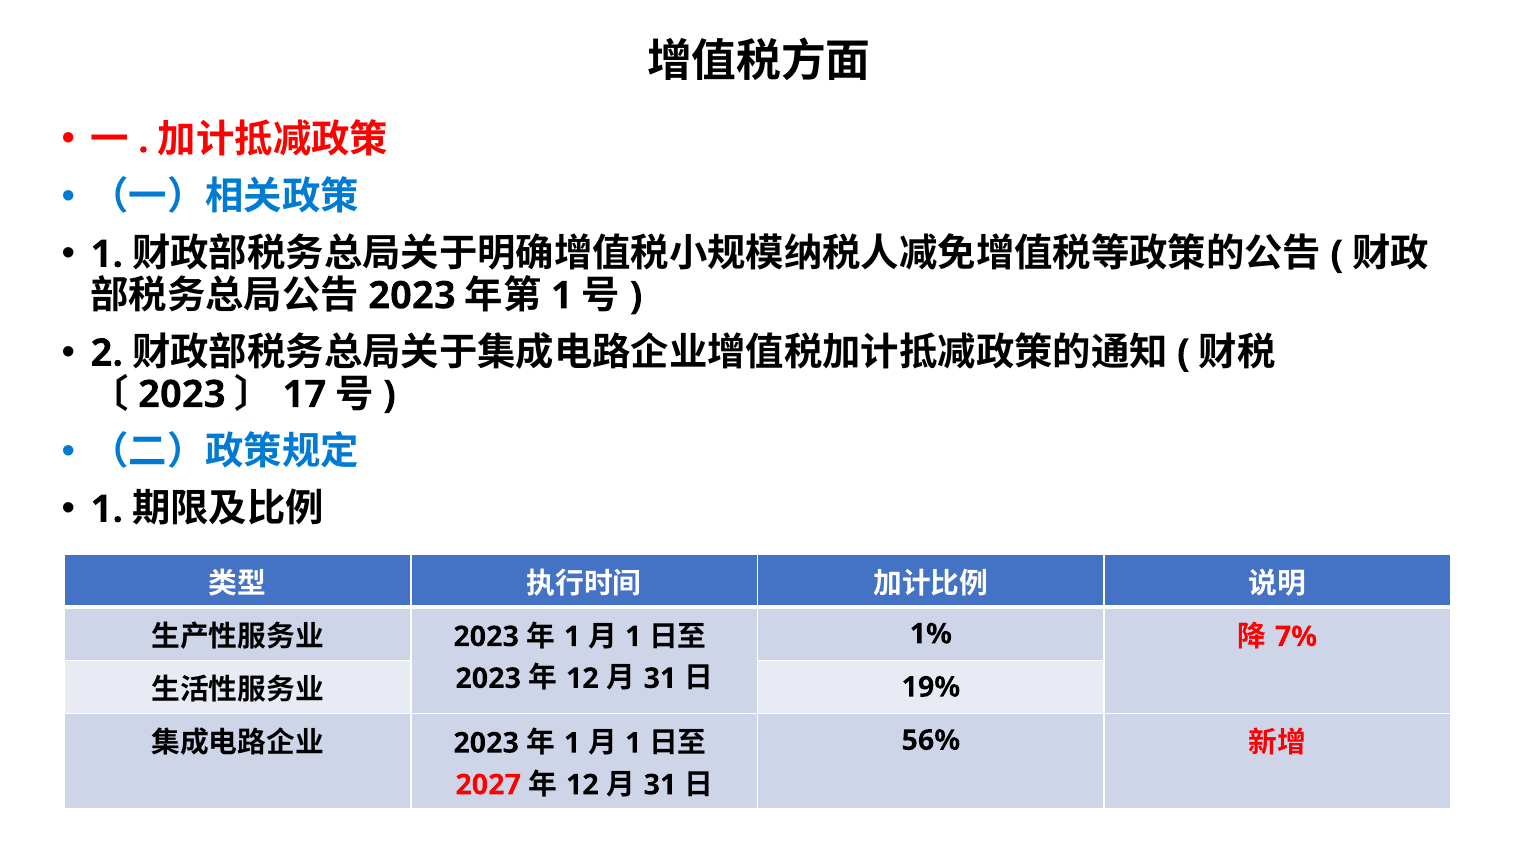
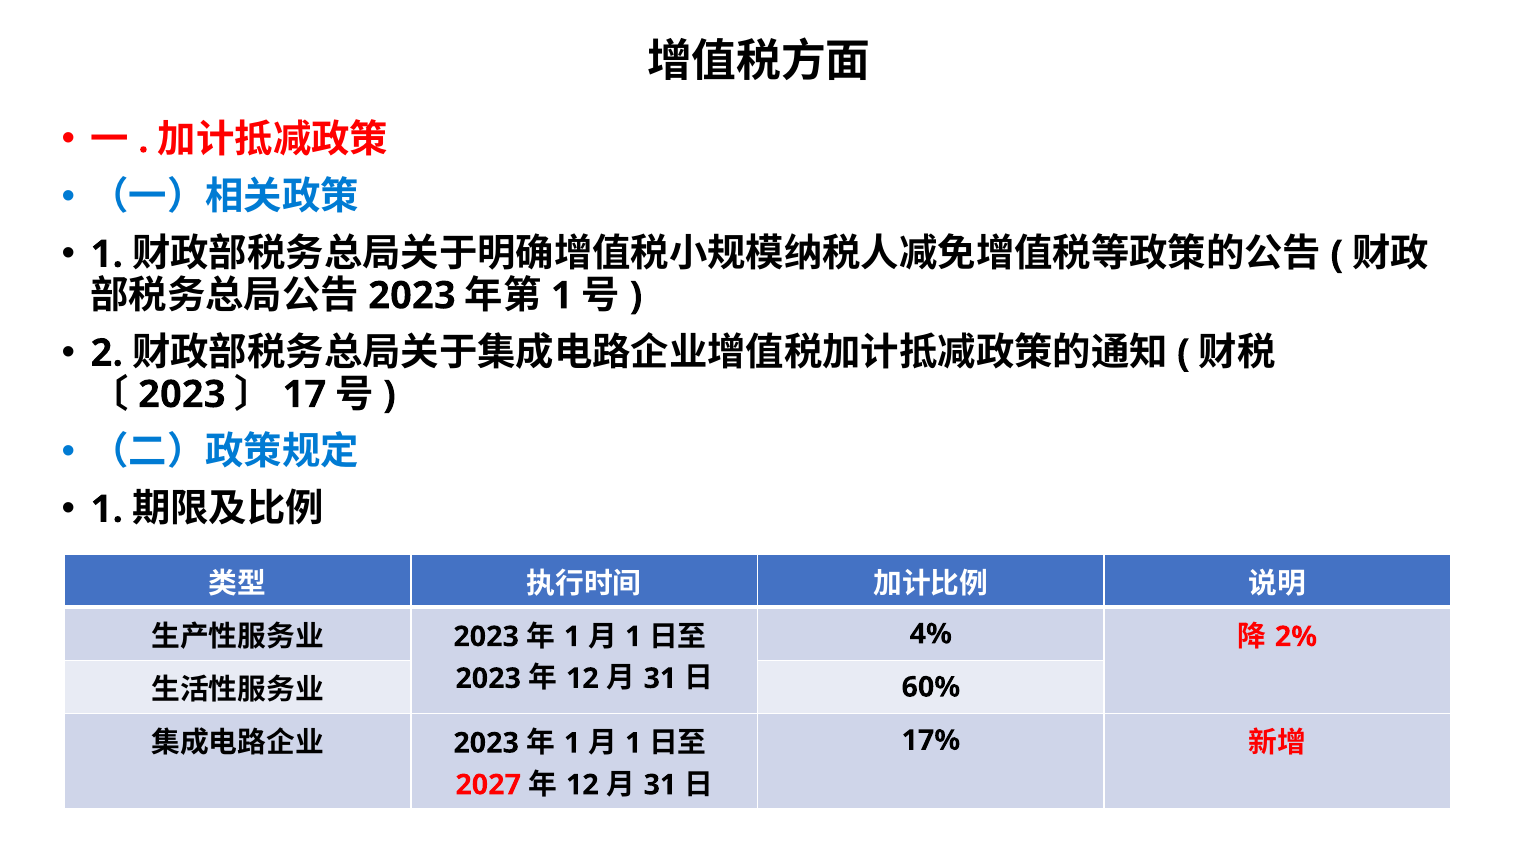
1%: 1% -> 4%
7%: 7% -> 2%
19%: 19% -> 60%
56%: 56% -> 17%
